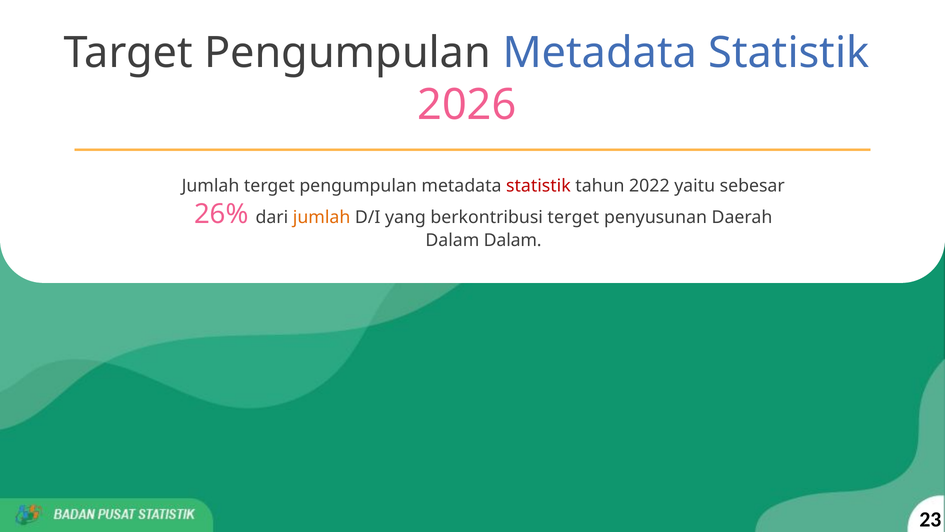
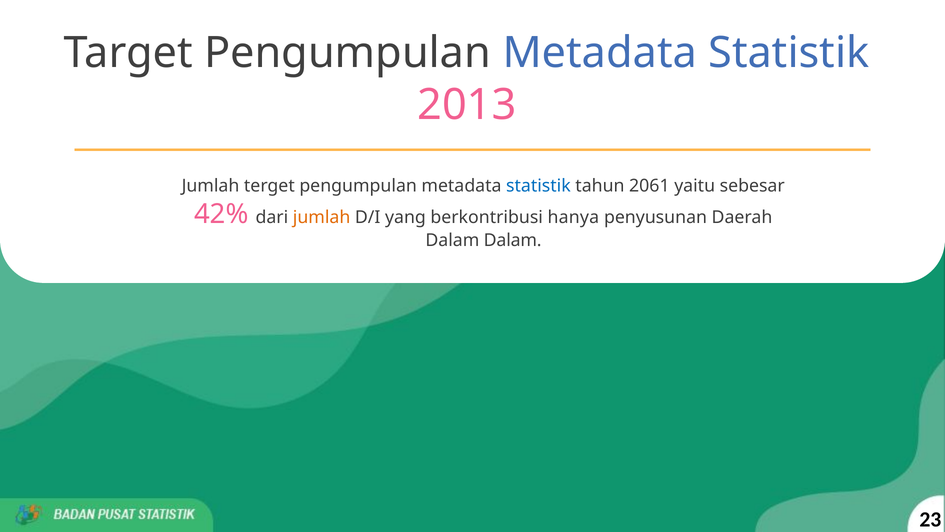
2026: 2026 -> 2013
statistik at (538, 186) colour: red -> blue
2022: 2022 -> 2061
26%: 26% -> 42%
berkontribusi terget: terget -> hanya
